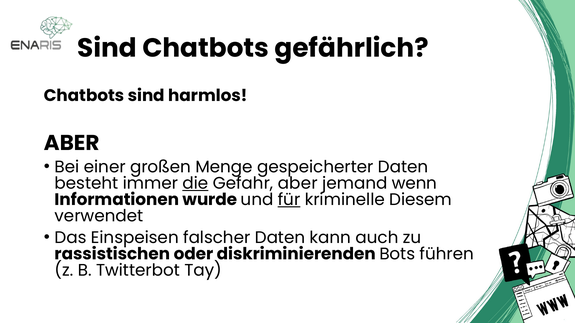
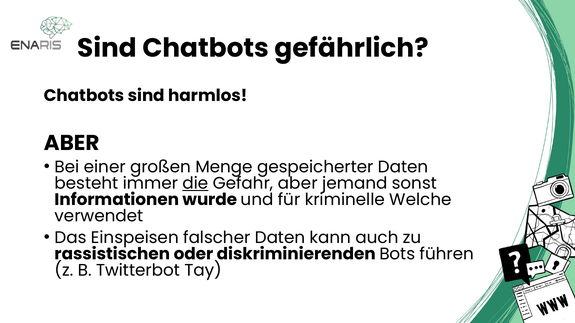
wenn: wenn -> sonst
für underline: present -> none
Diesem: Diesem -> Welche
